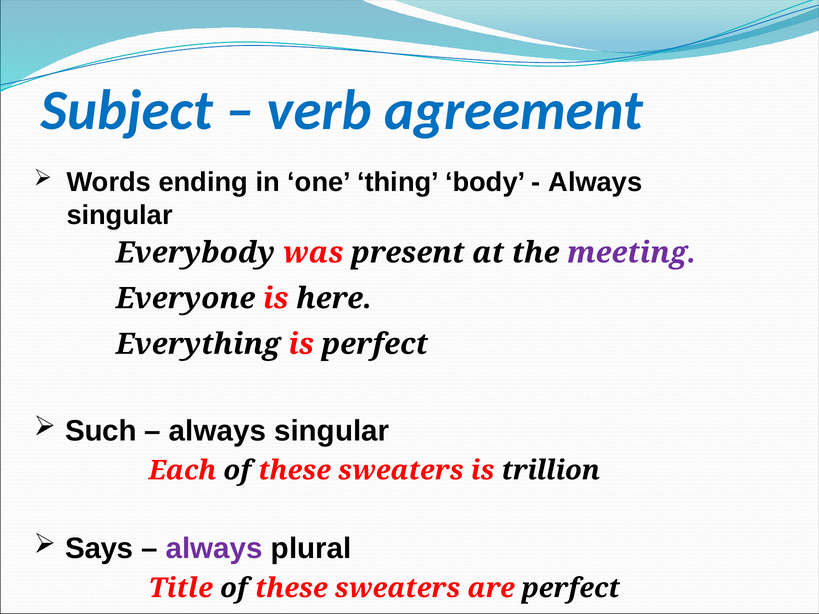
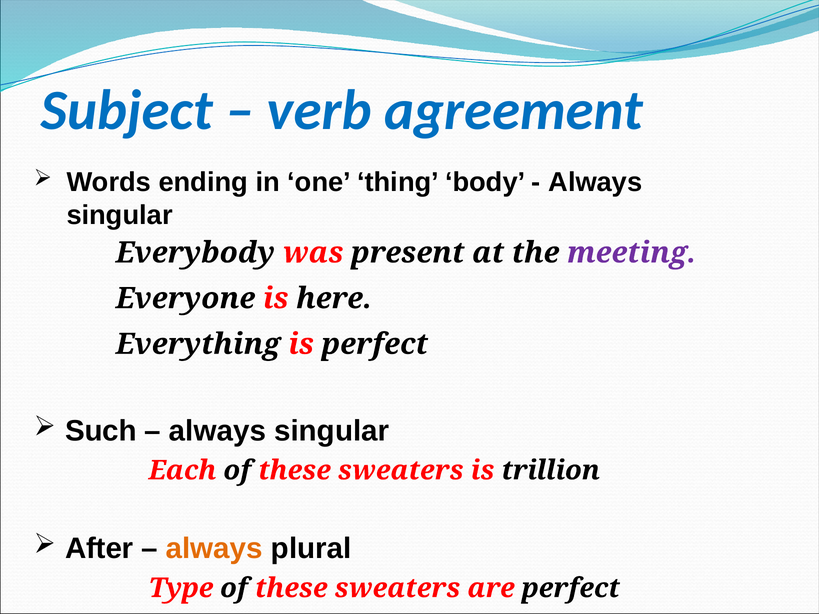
Says: Says -> After
always at (214, 549) colour: purple -> orange
Title: Title -> Type
